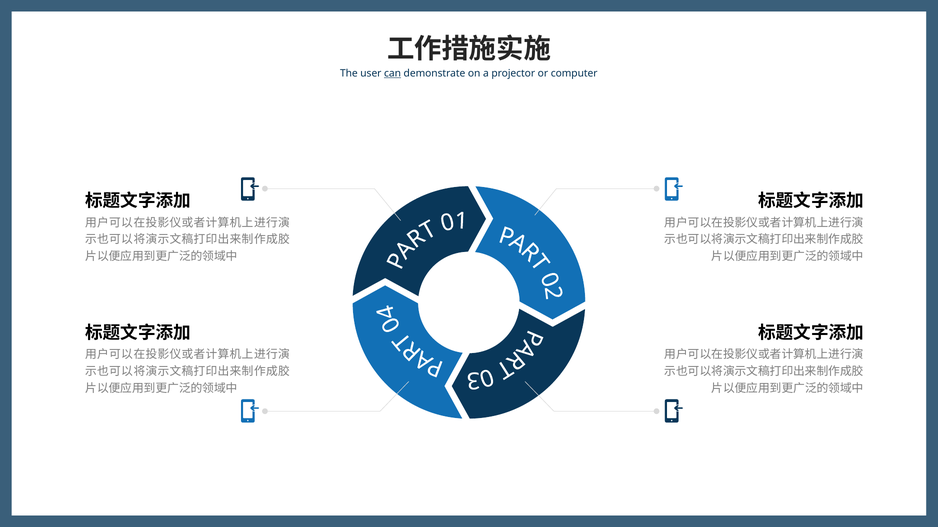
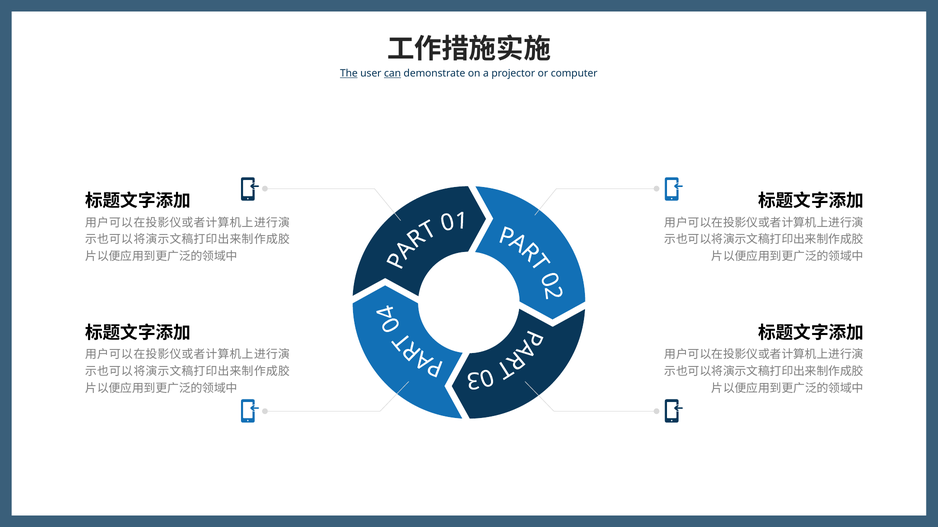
The underline: none -> present
